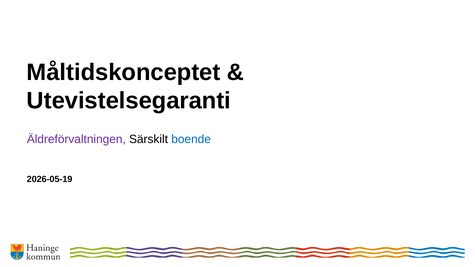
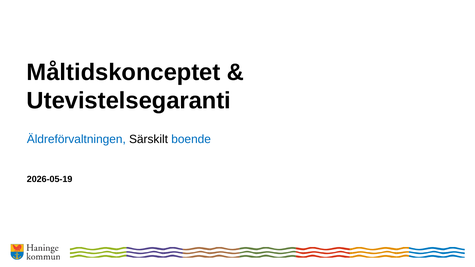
Äldreförvaltningen colour: purple -> blue
